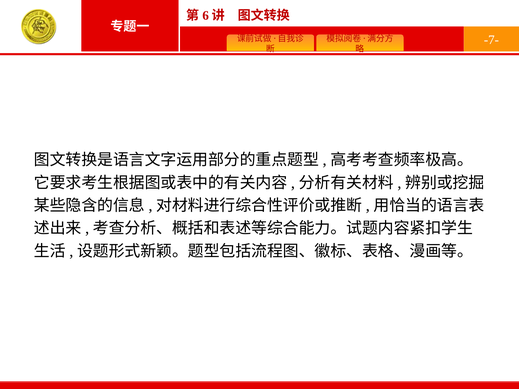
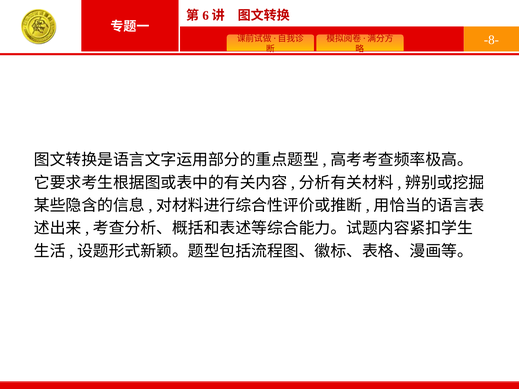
-7-: -7- -> -8-
